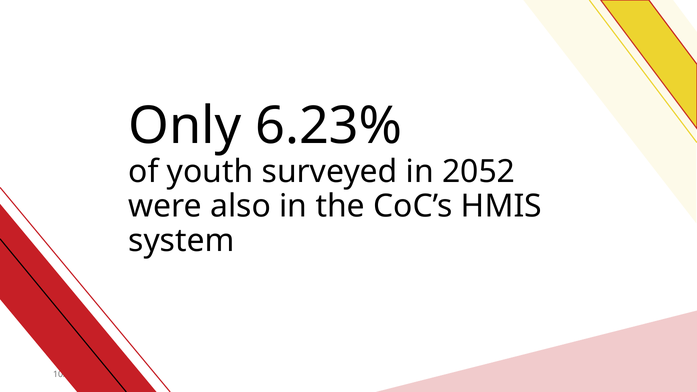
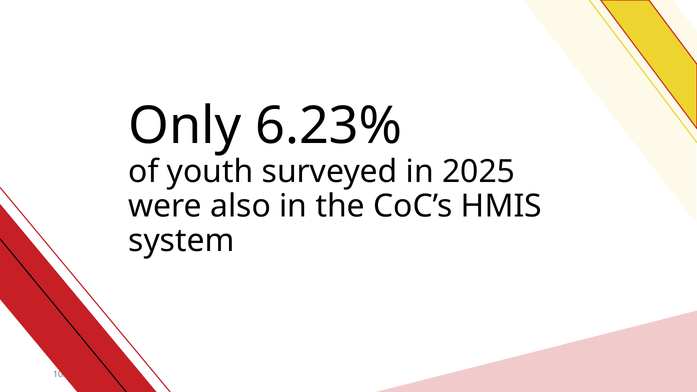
2052: 2052 -> 2025
